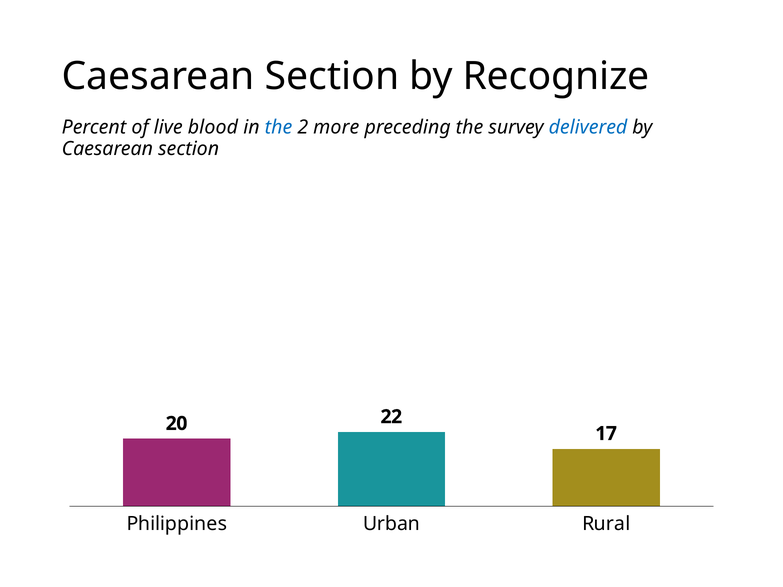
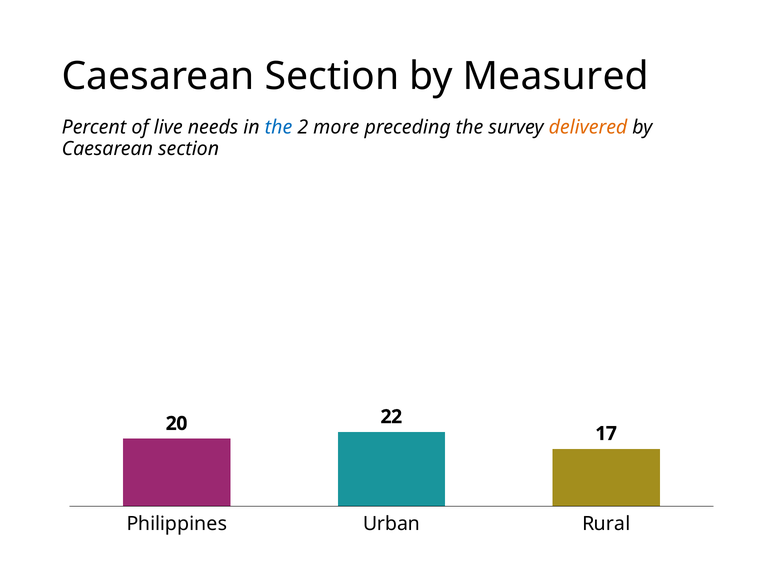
Recognize: Recognize -> Measured
blood: blood -> needs
delivered colour: blue -> orange
